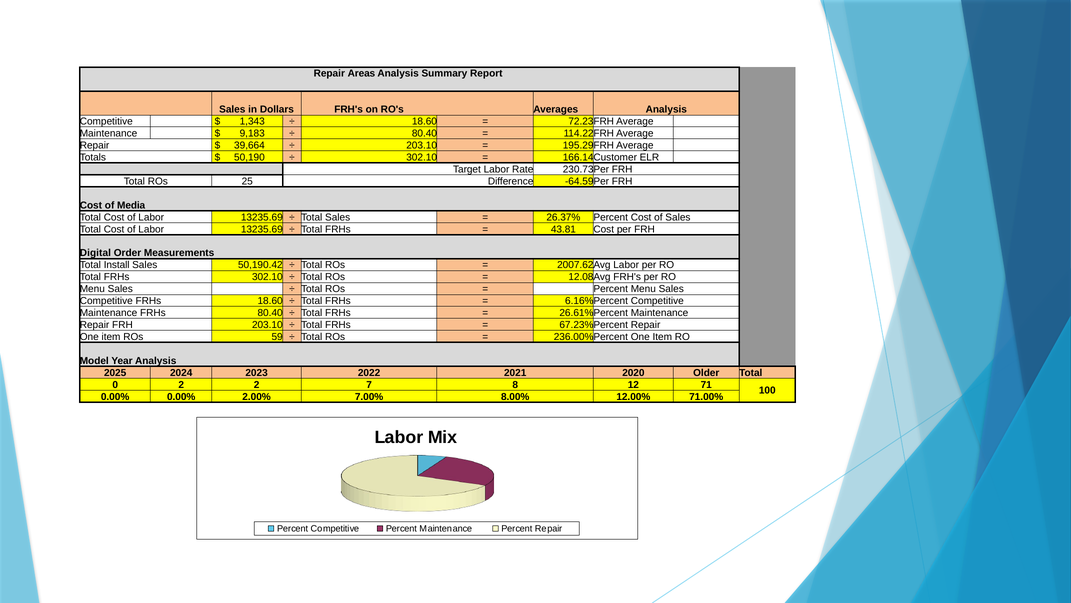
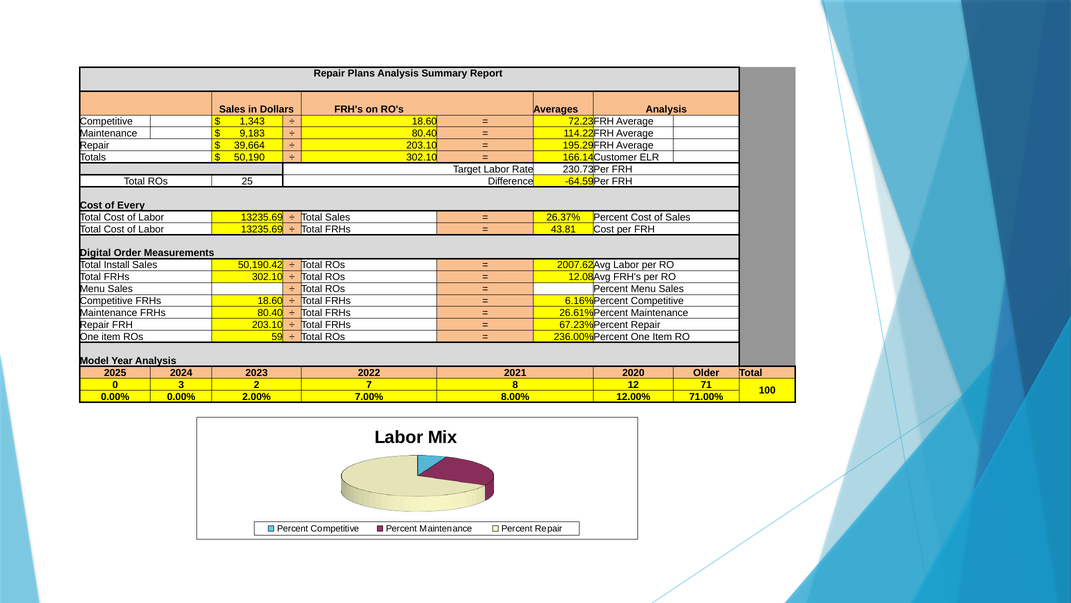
Areas: Areas -> Plans
Media: Media -> Every
0 2: 2 -> 3
